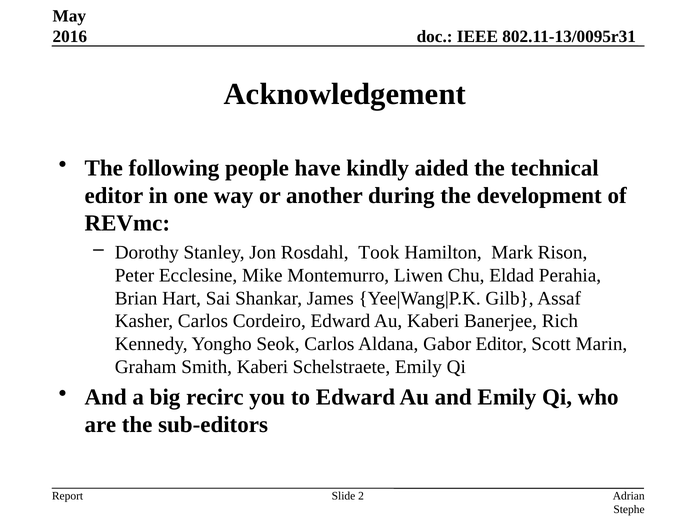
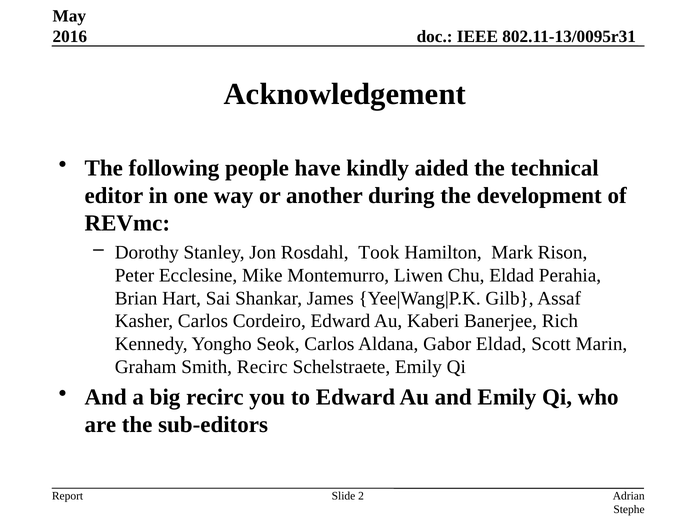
Gabor Editor: Editor -> Eldad
Smith Kaberi: Kaberi -> Recirc
